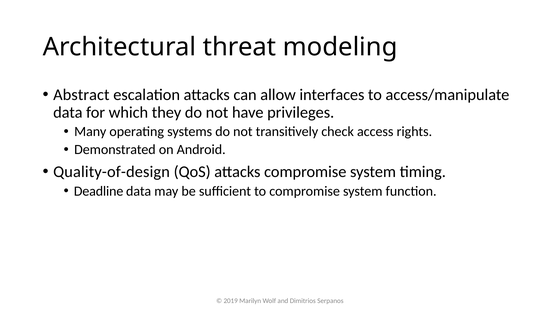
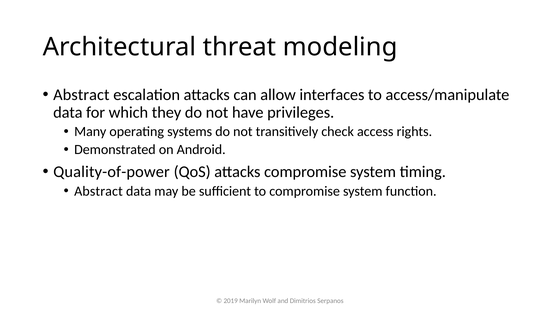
Quality-of-design: Quality-of-design -> Quality-of-power
Deadline at (99, 191): Deadline -> Abstract
